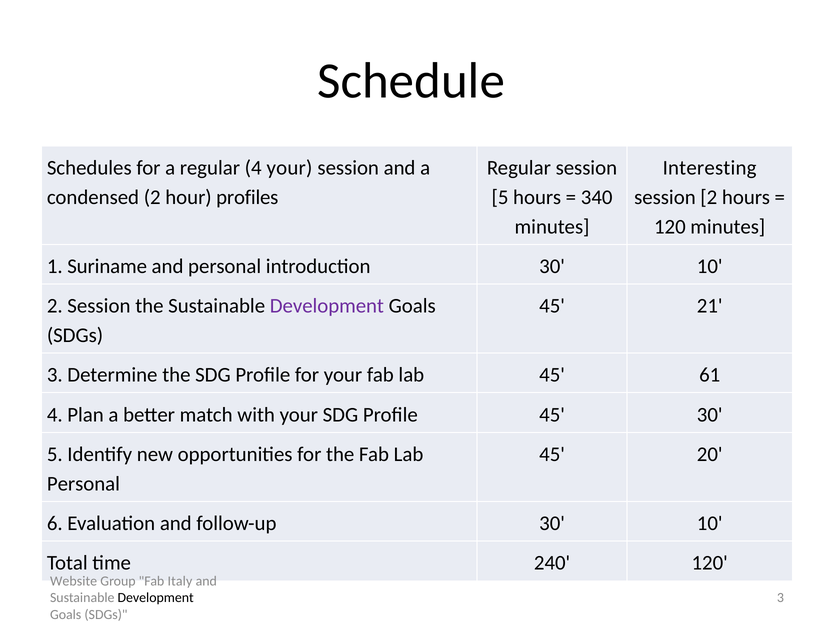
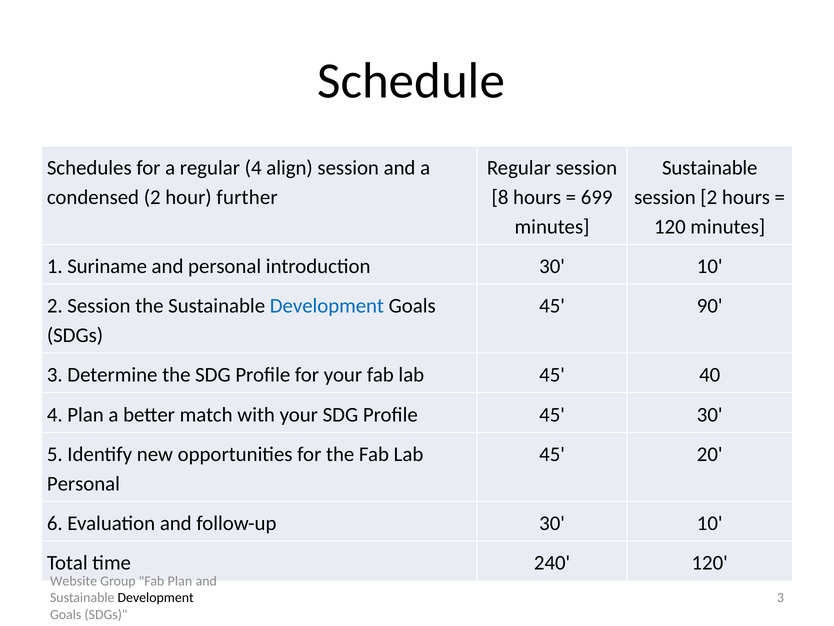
4 your: your -> align
Interesting at (710, 168): Interesting -> Sustainable
profiles: profiles -> further
5 at (500, 197): 5 -> 8
340: 340 -> 699
Development at (327, 306) colour: purple -> blue
21: 21 -> 90
61: 61 -> 40
Fab Italy: Italy -> Plan
